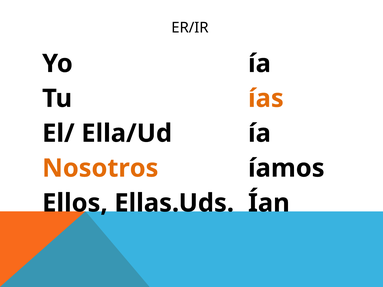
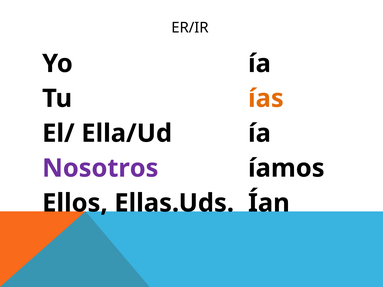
Nosotros colour: orange -> purple
